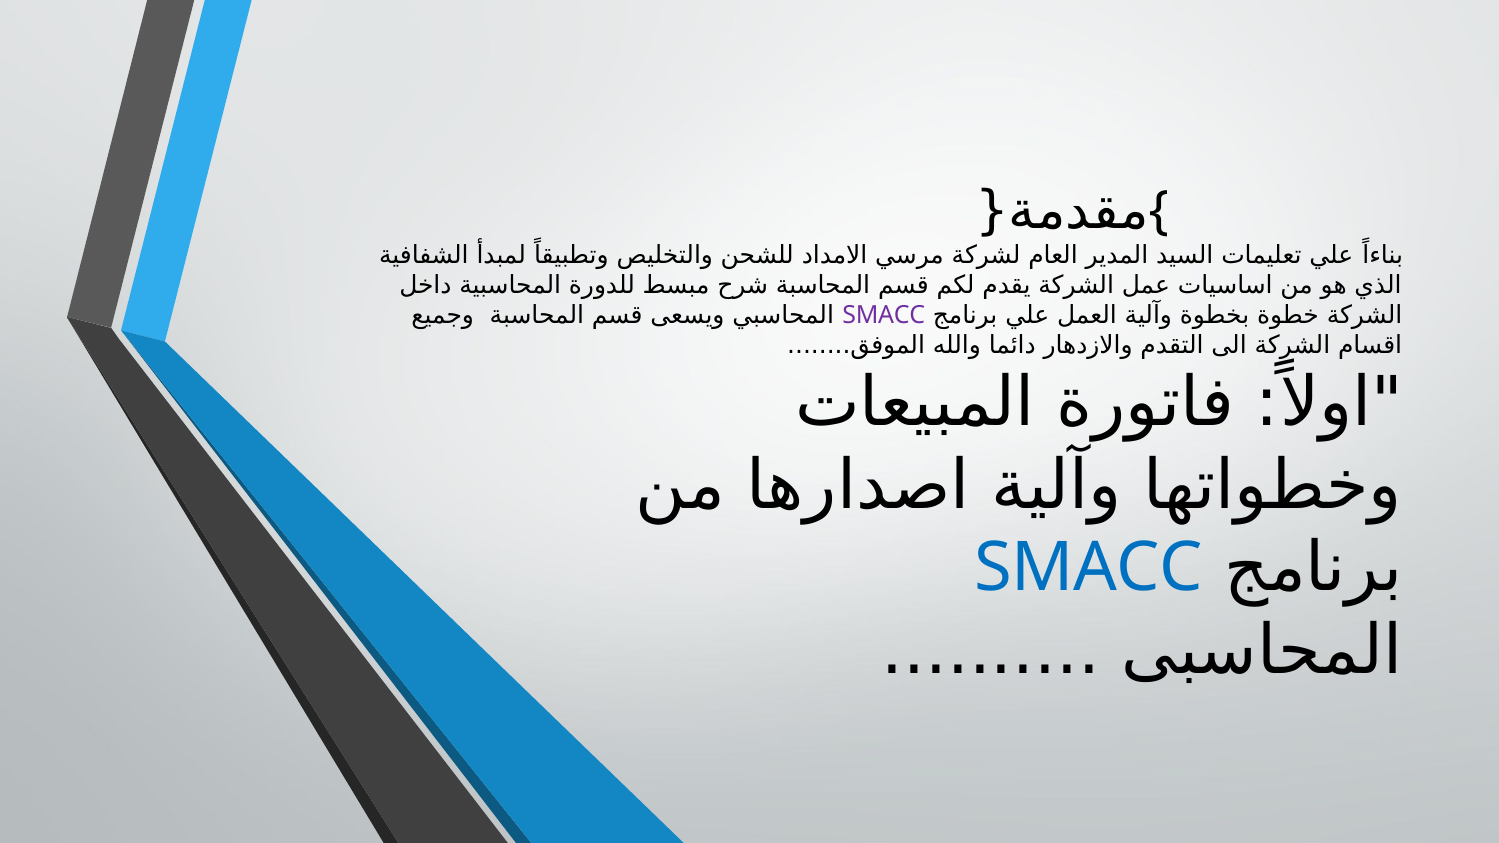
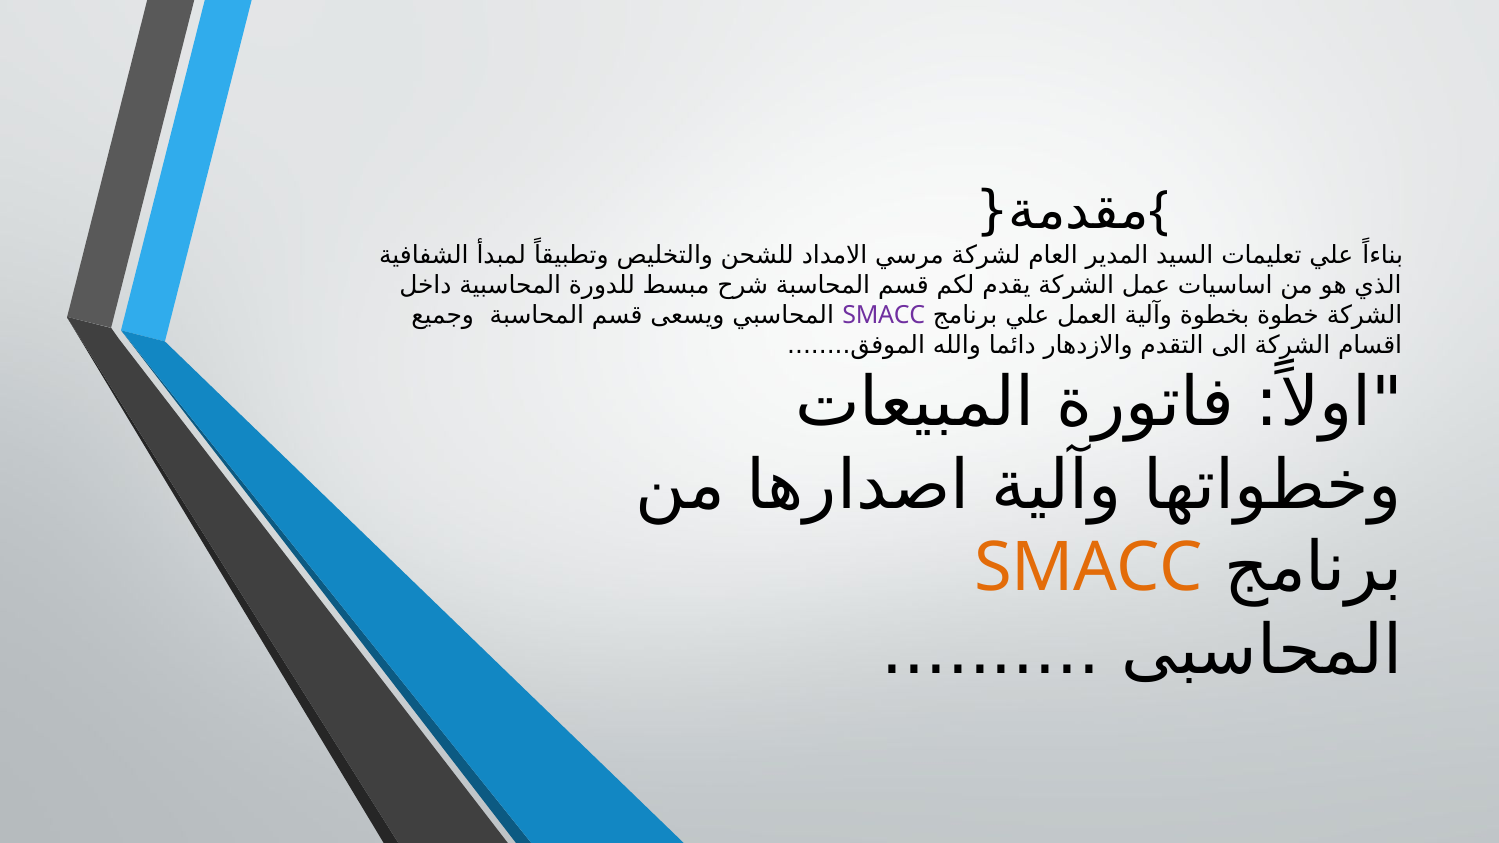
SMACC at (1089, 568) colour: blue -> orange
